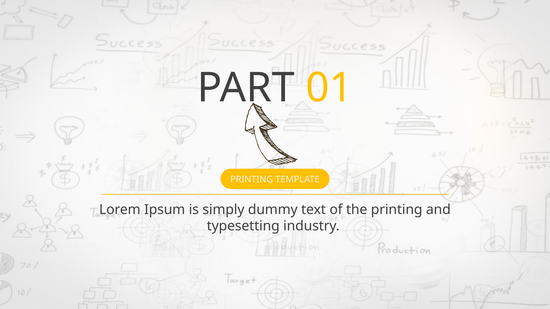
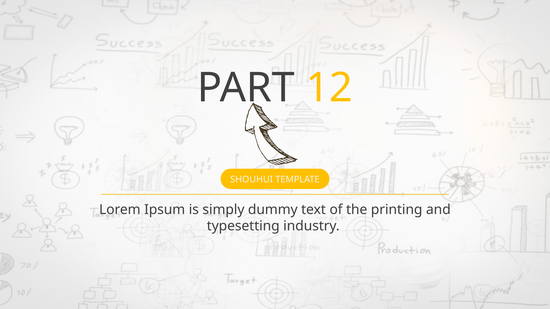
01: 01 -> 12
PRINTING at (252, 180): PRINTING -> SHOUHUI
